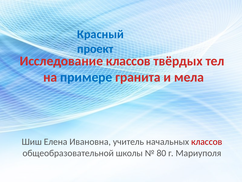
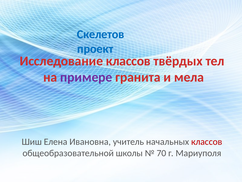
Красный: Красный -> Скелетов
примере colour: blue -> purple
80: 80 -> 70
